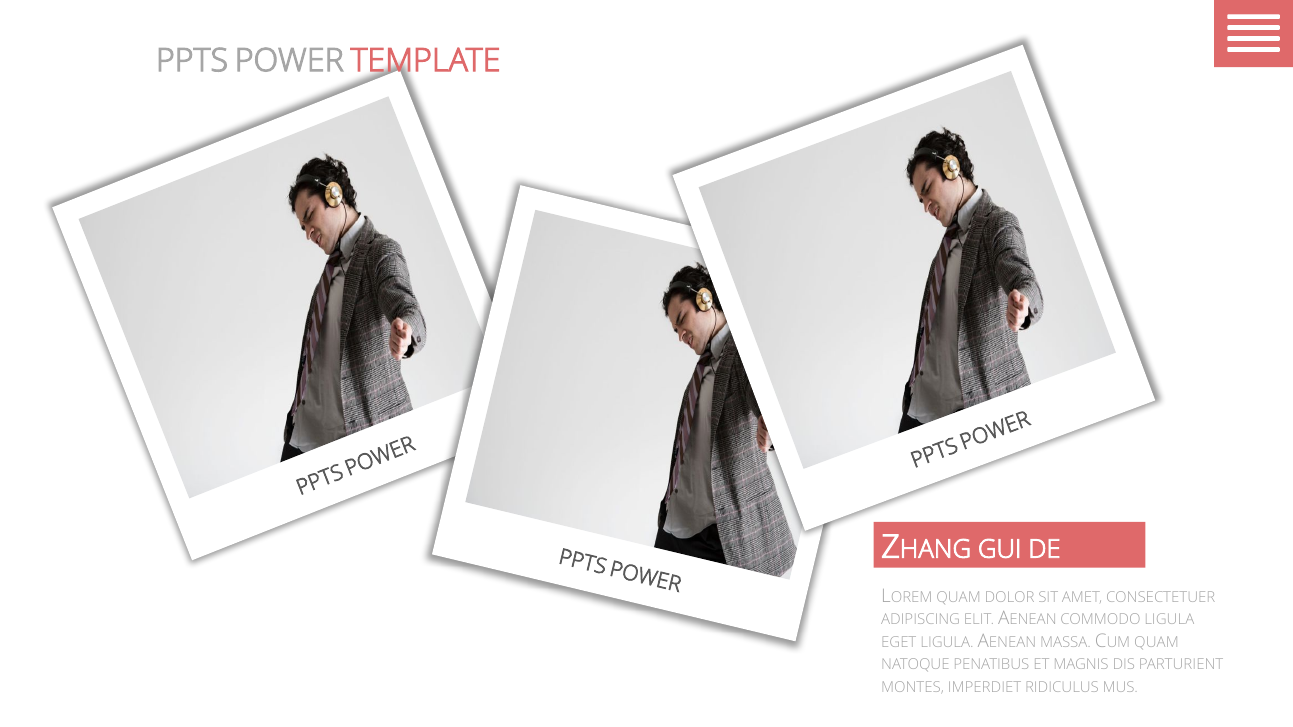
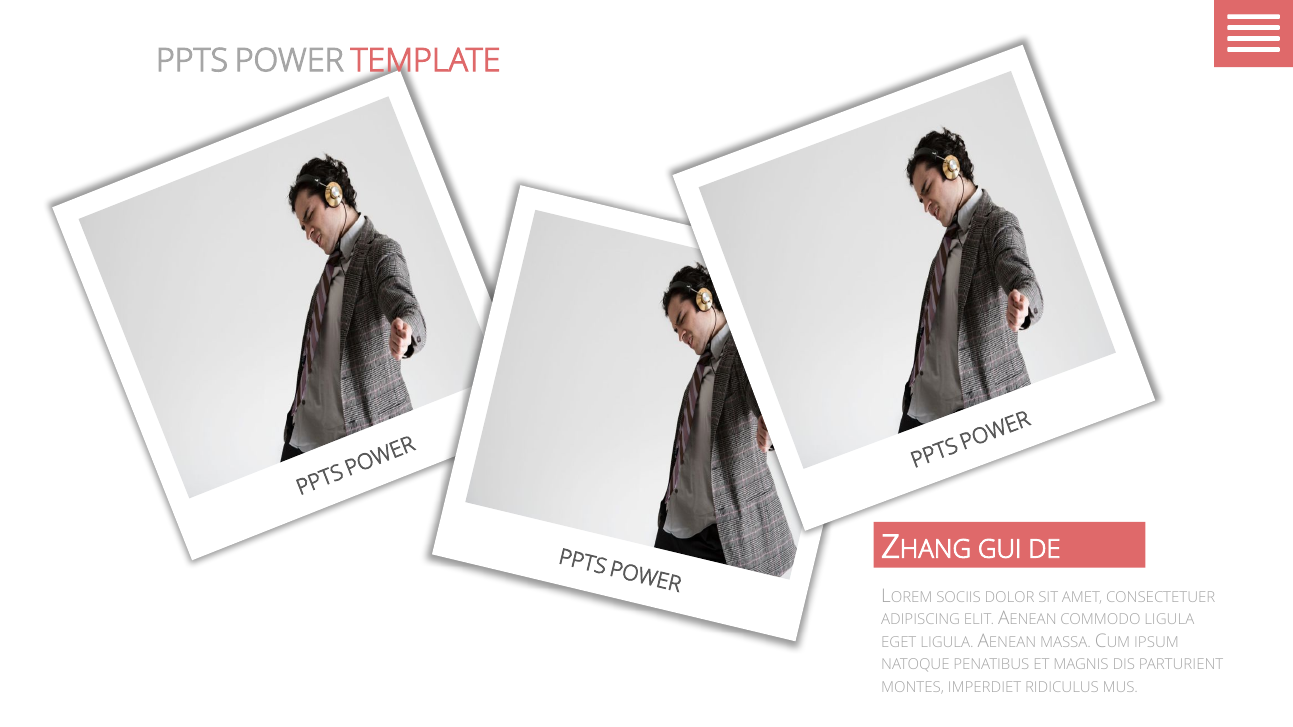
LOREM QUAM: QUAM -> SOCIIS
CUM QUAM: QUAM -> IPSUM
